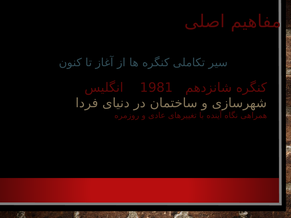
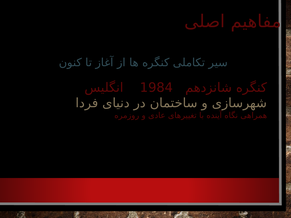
1981: 1981 -> 1984
